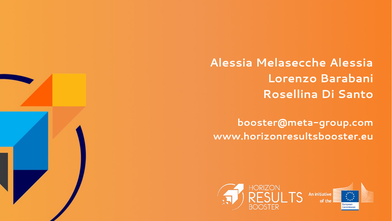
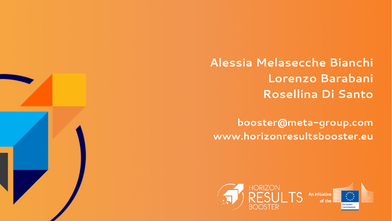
Melasecche Alessia: Alessia -> Bianchi
